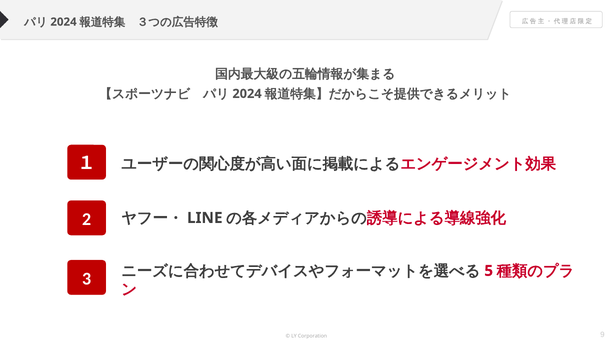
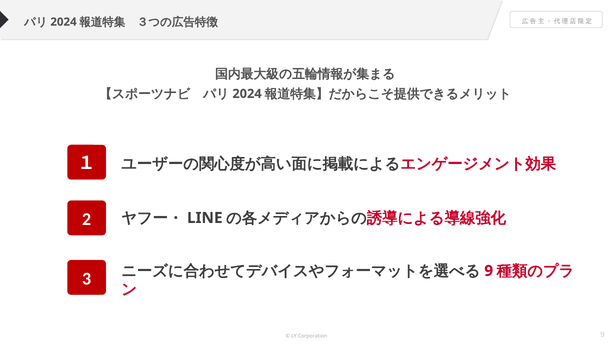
5 at (489, 271): 5 -> 9
